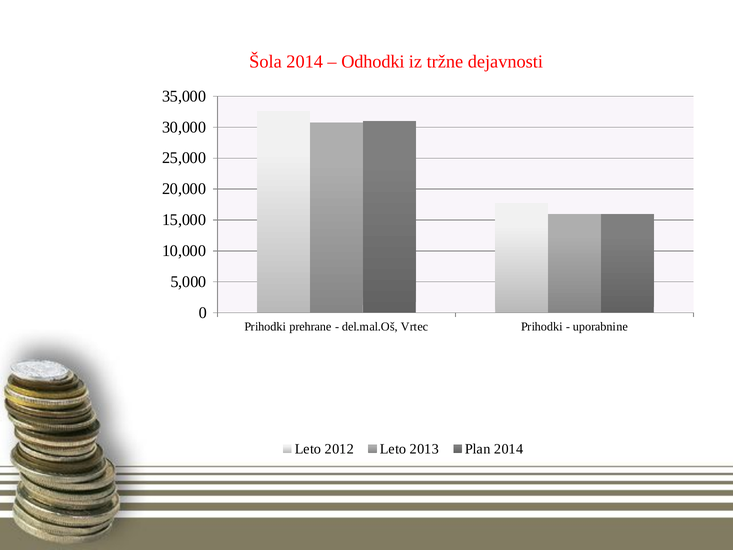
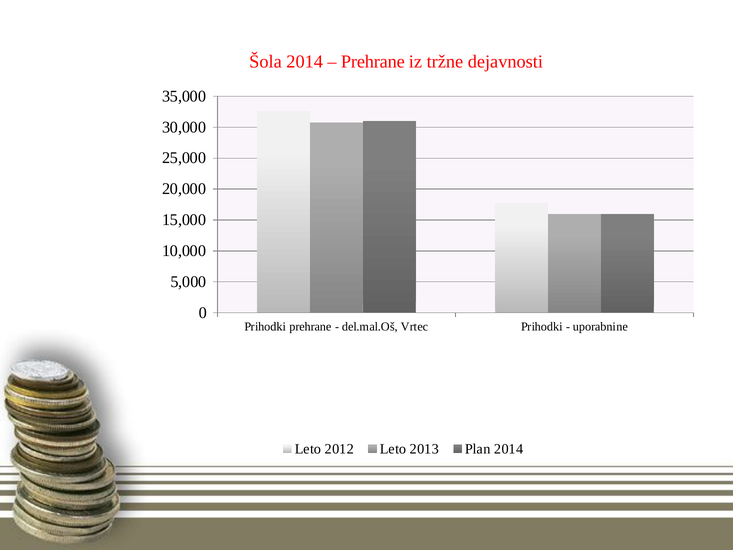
Odhodki at (373, 62): Odhodki -> Prehrane
